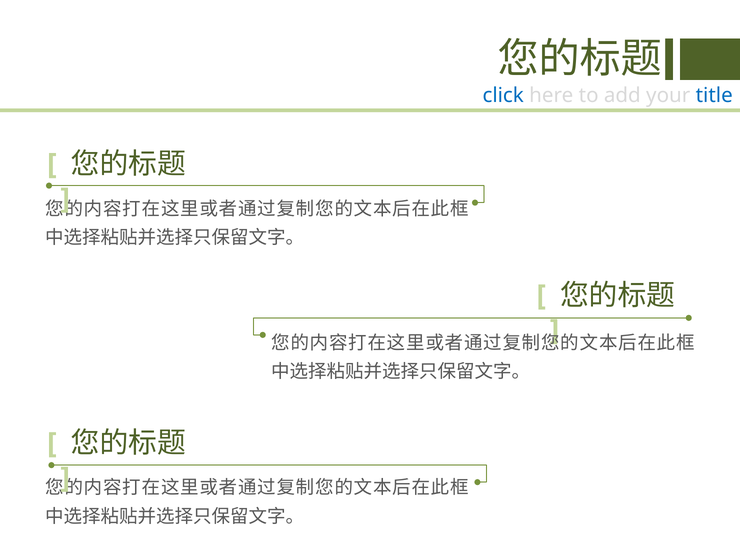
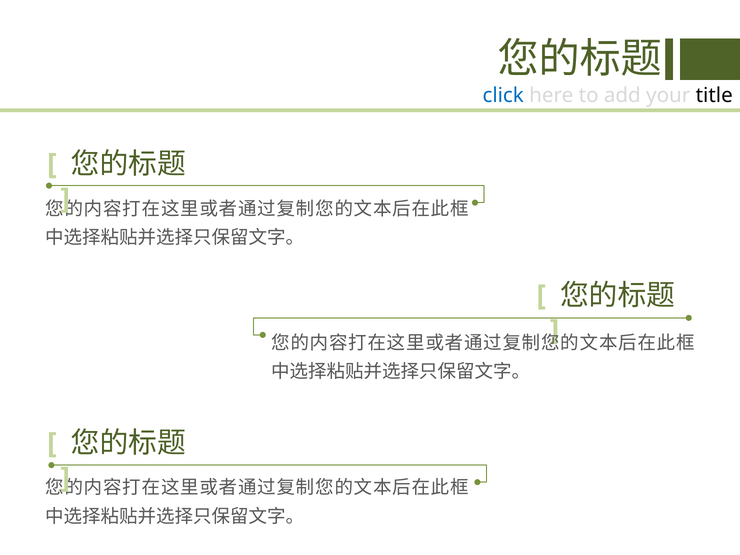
title colour: blue -> black
